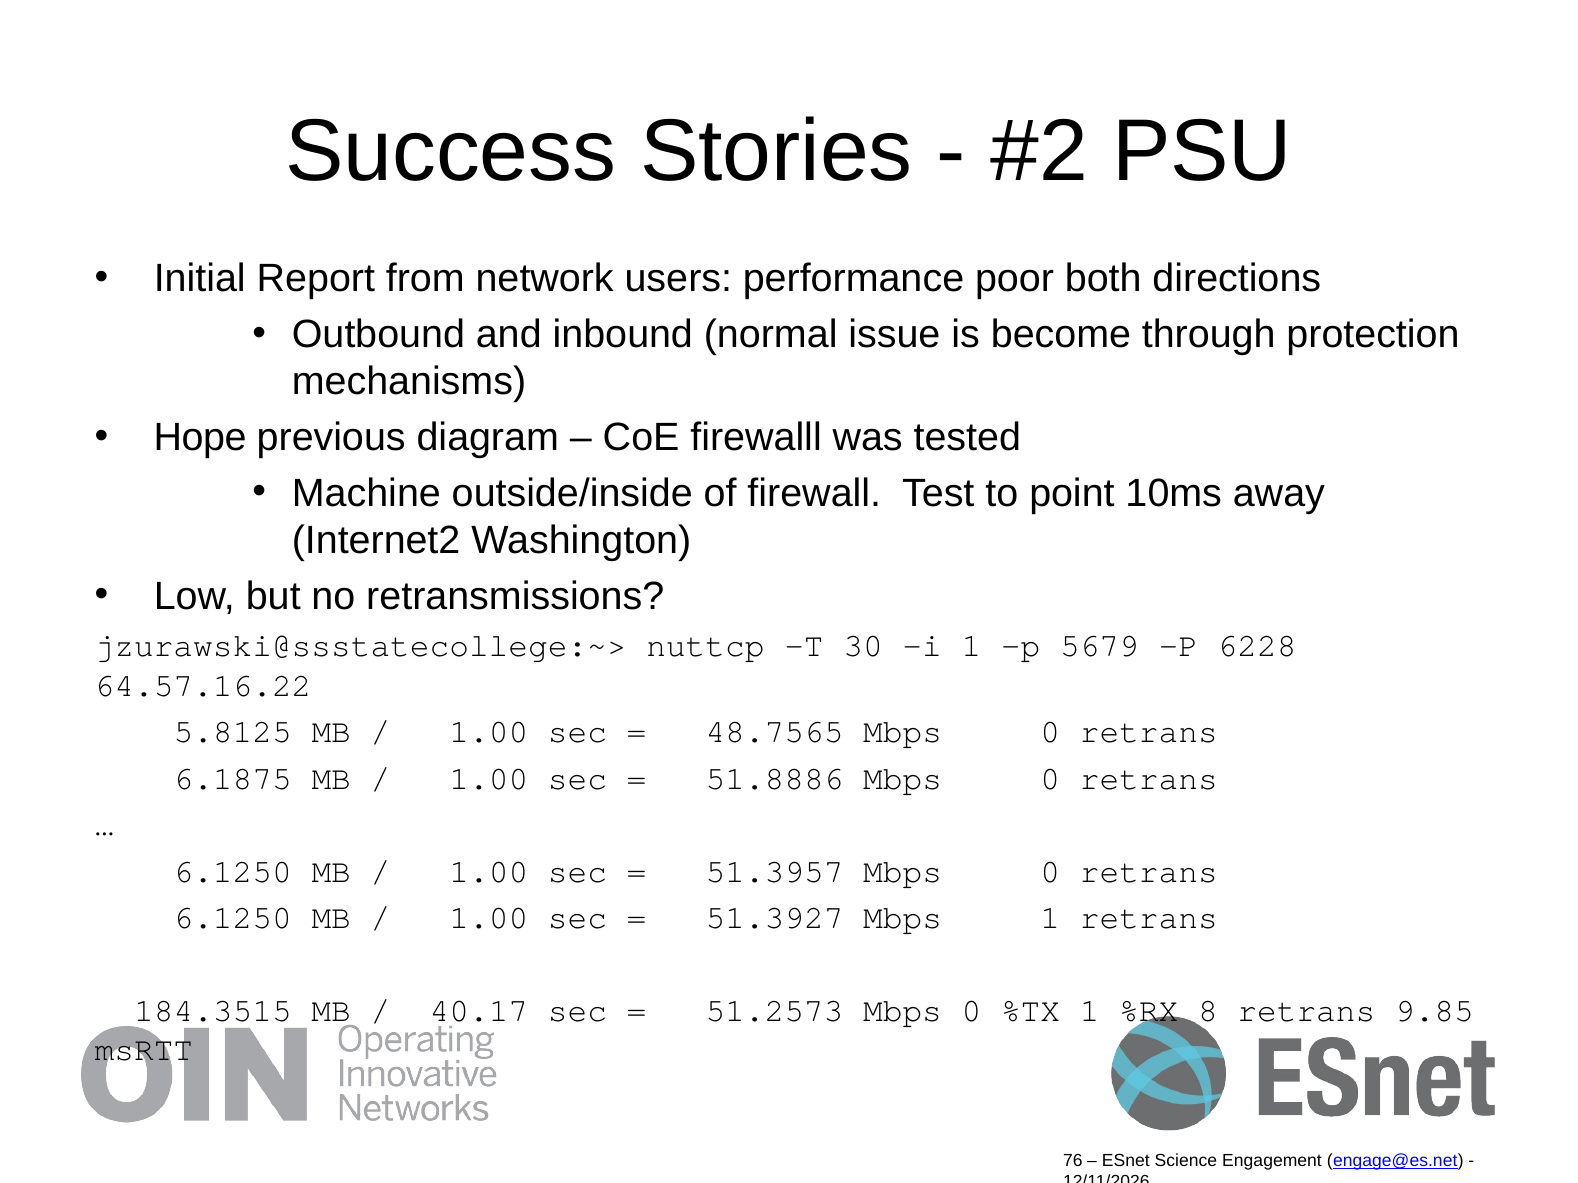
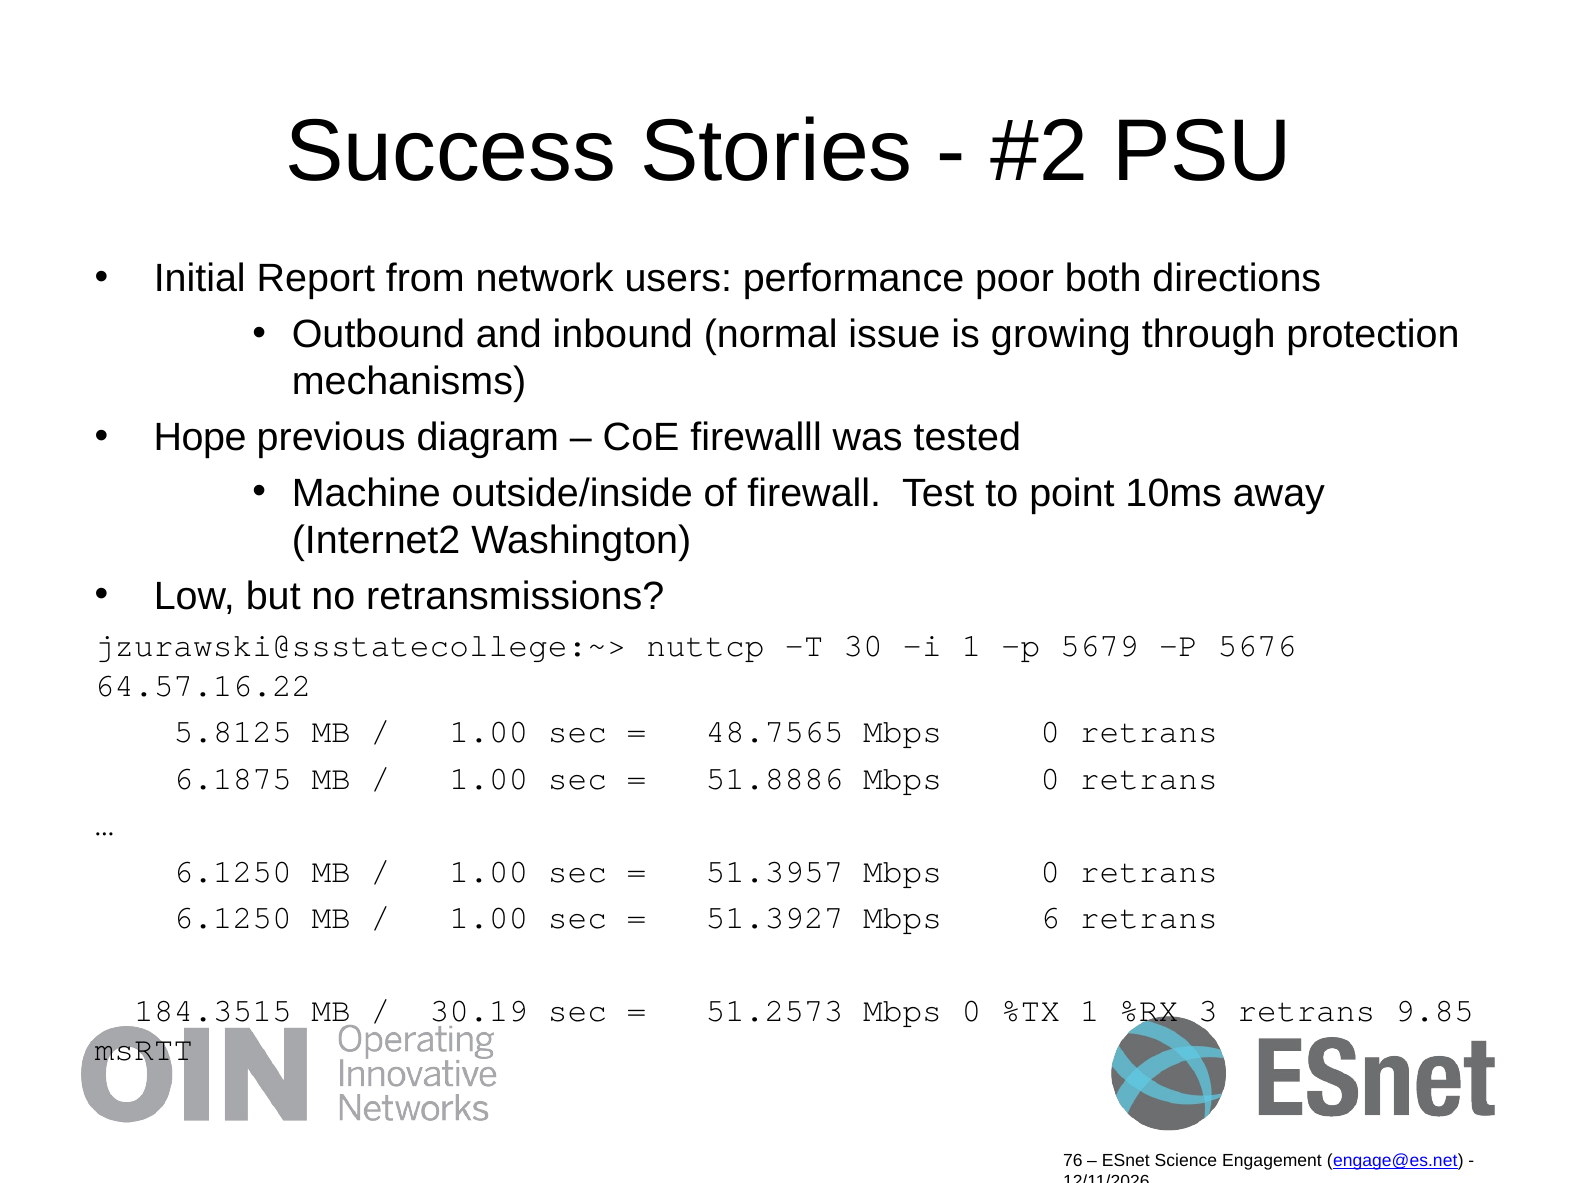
become: become -> growing
6228: 6228 -> 5676
Mbps 1: 1 -> 6
40.17: 40.17 -> 30.19
8: 8 -> 3
